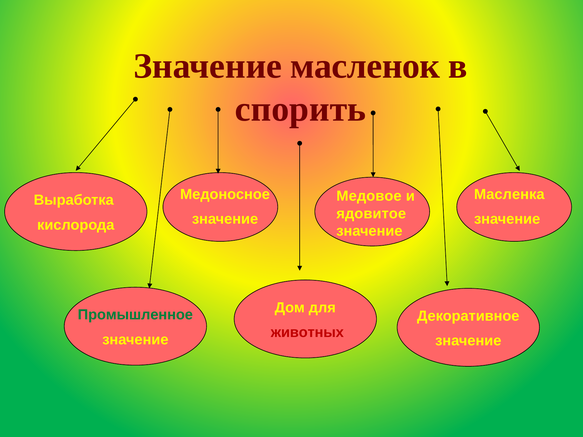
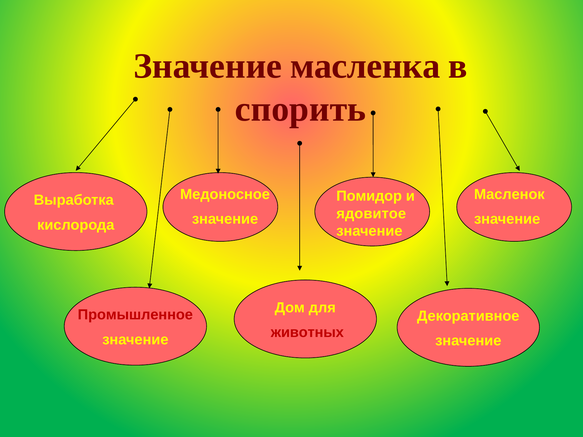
масленок: масленок -> масленка
Масленка: Масленка -> Масленок
Медовое: Медовое -> Помидор
Промышленное colour: green -> red
